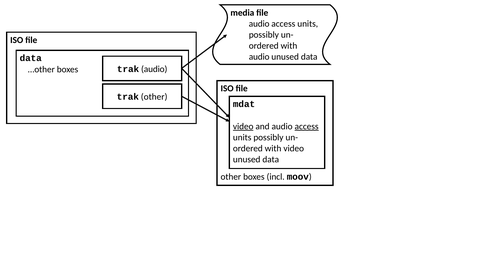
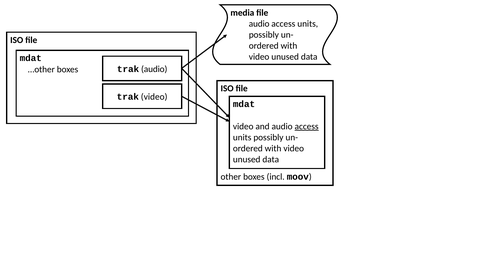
audio at (259, 57): audio -> video
data at (31, 58): data -> mdat
trak other: other -> video
video at (243, 126) underline: present -> none
